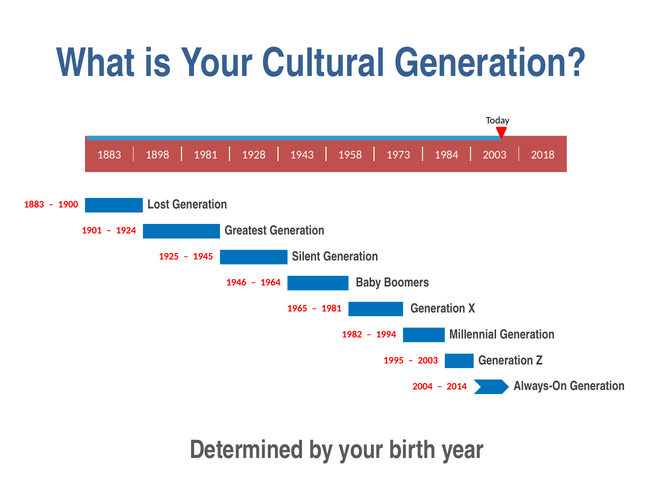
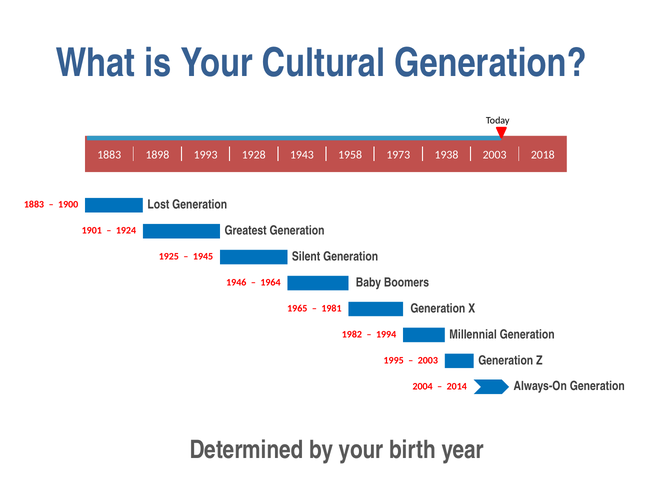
1898 1981: 1981 -> 1993
1984: 1984 -> 1938
